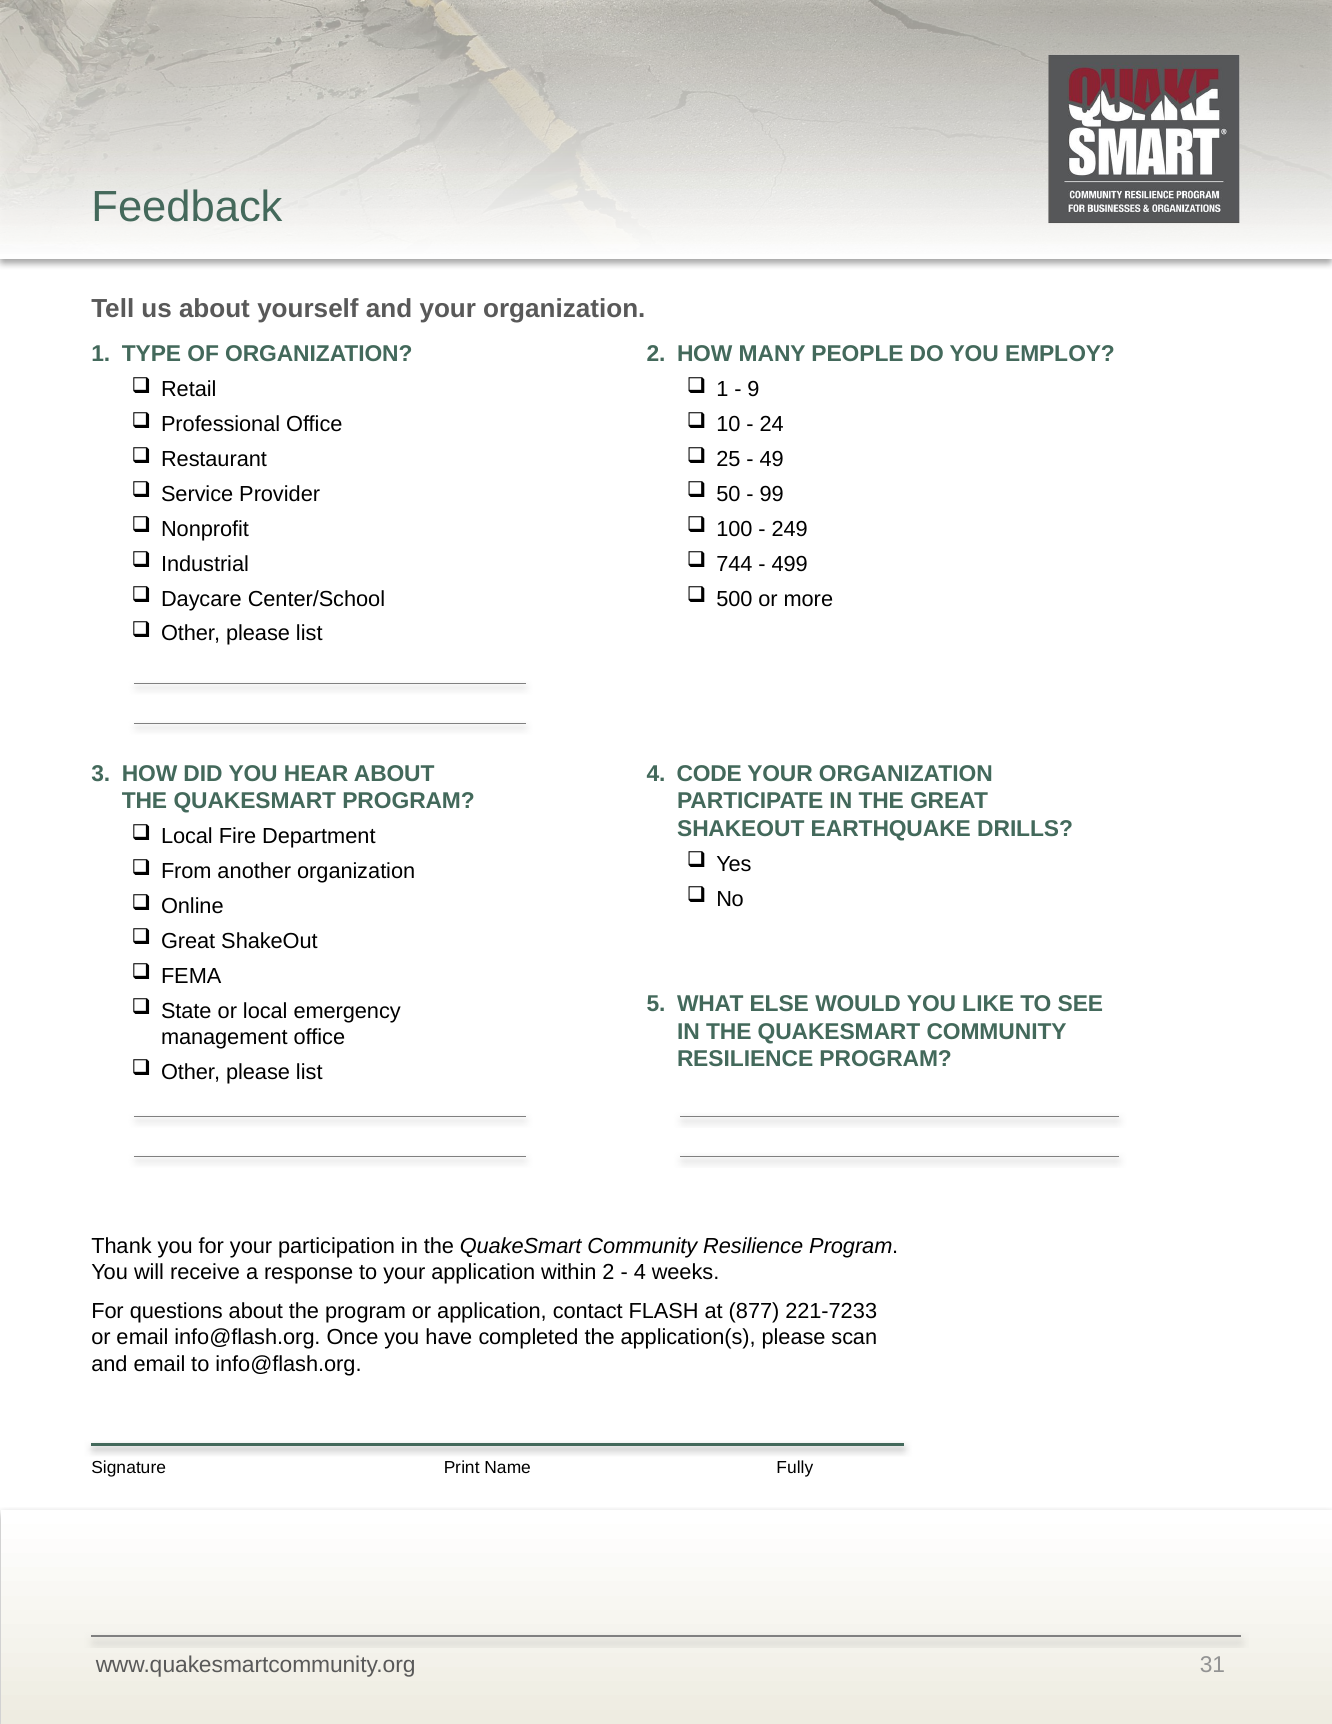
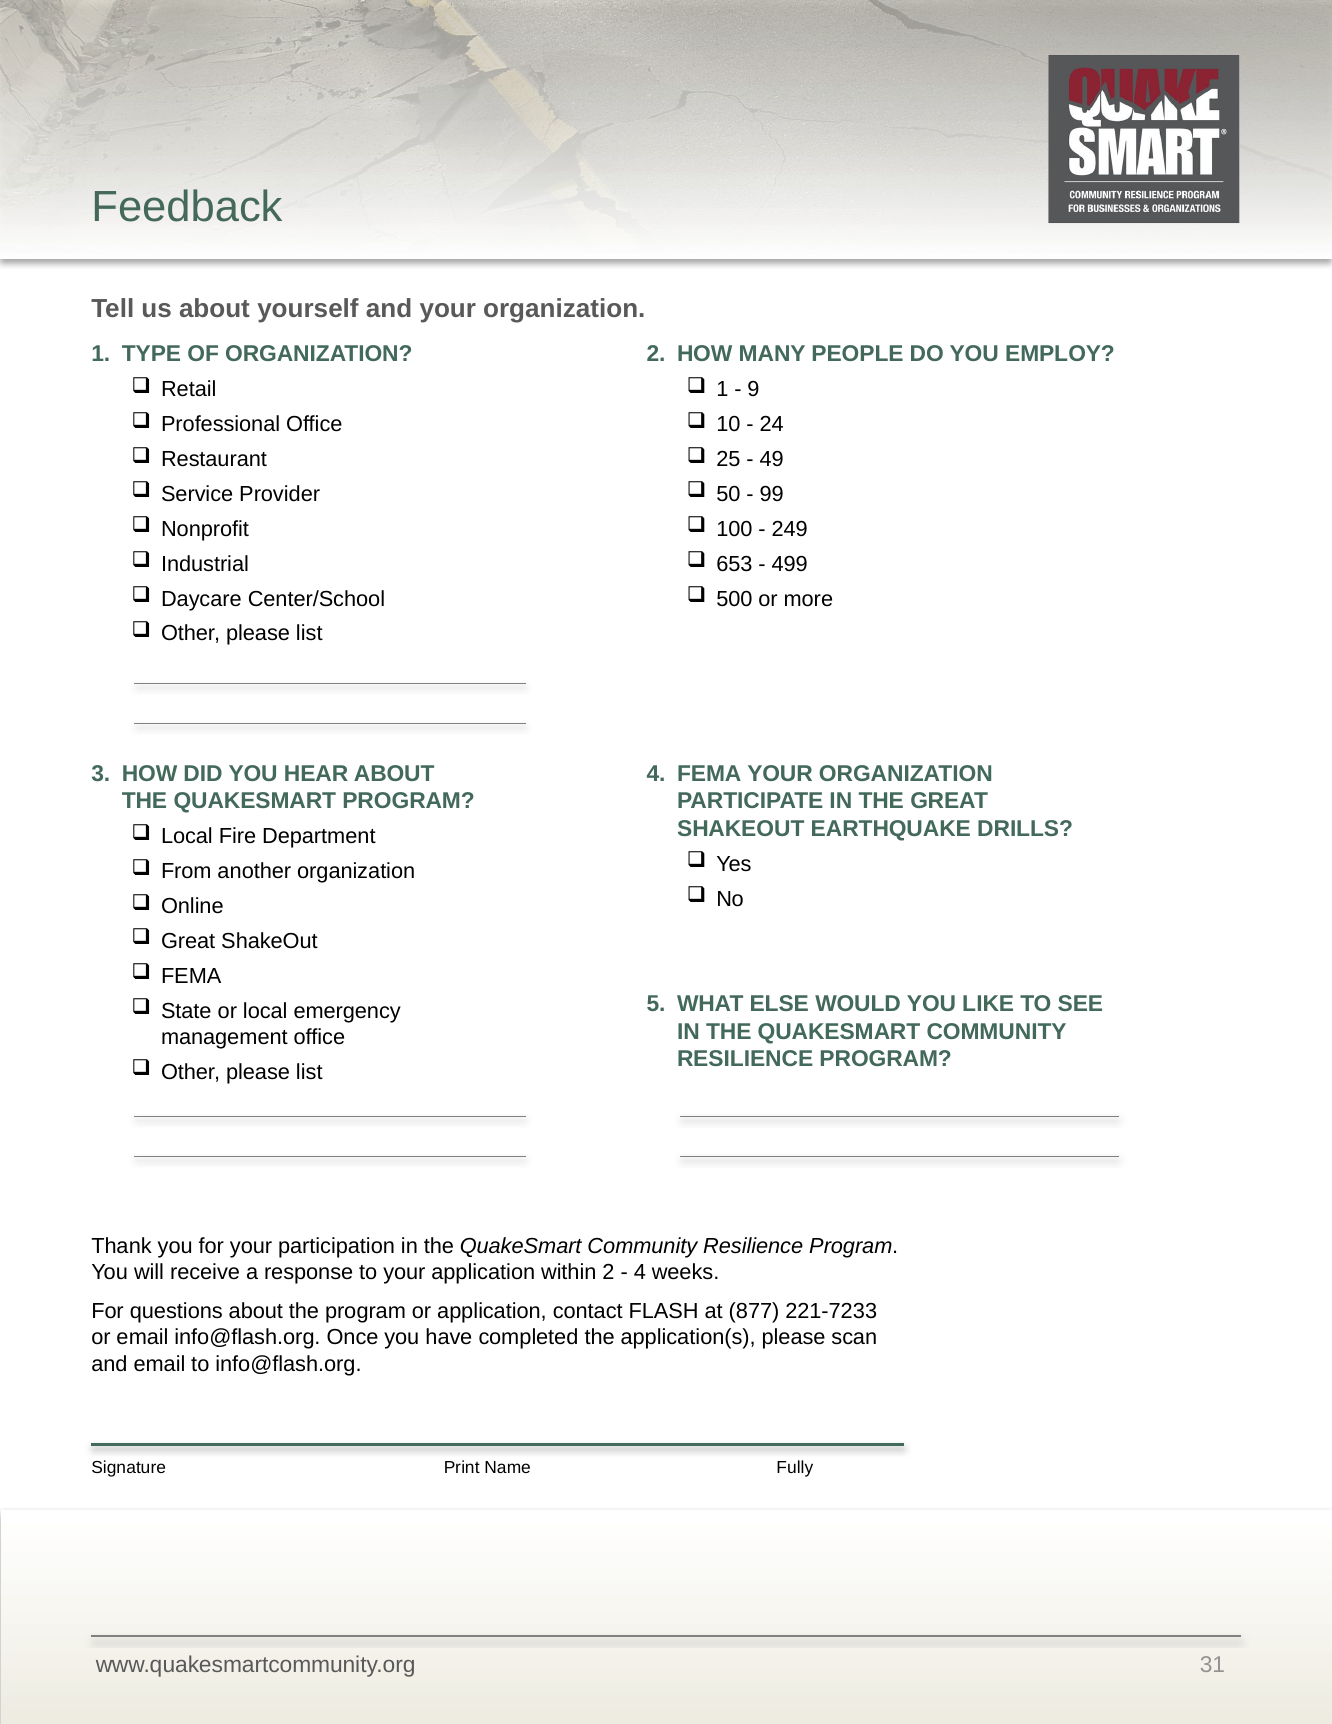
744: 744 -> 653
4 CODE: CODE -> FEMA
